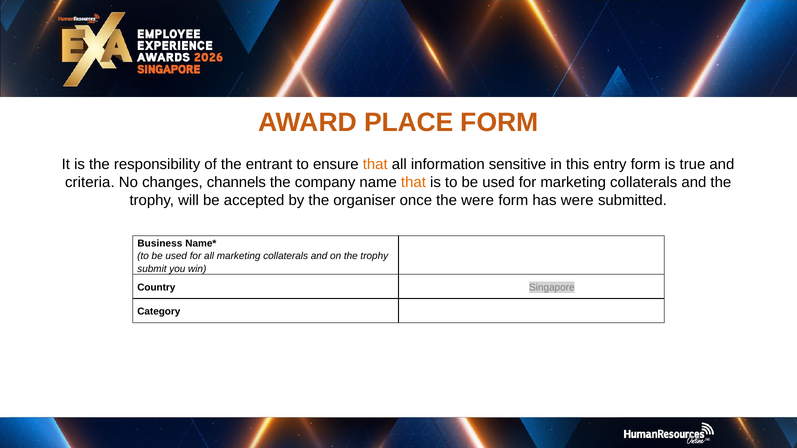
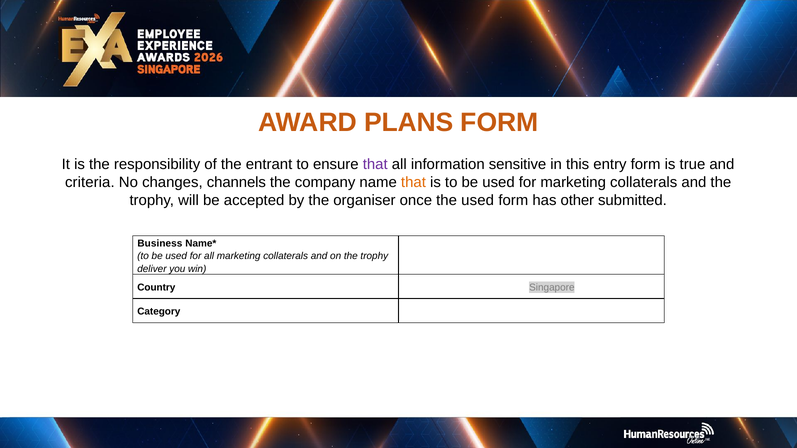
PLACE: PLACE -> PLANS
that at (375, 164) colour: orange -> purple
the were: were -> used
has were: were -> other
submit: submit -> deliver
